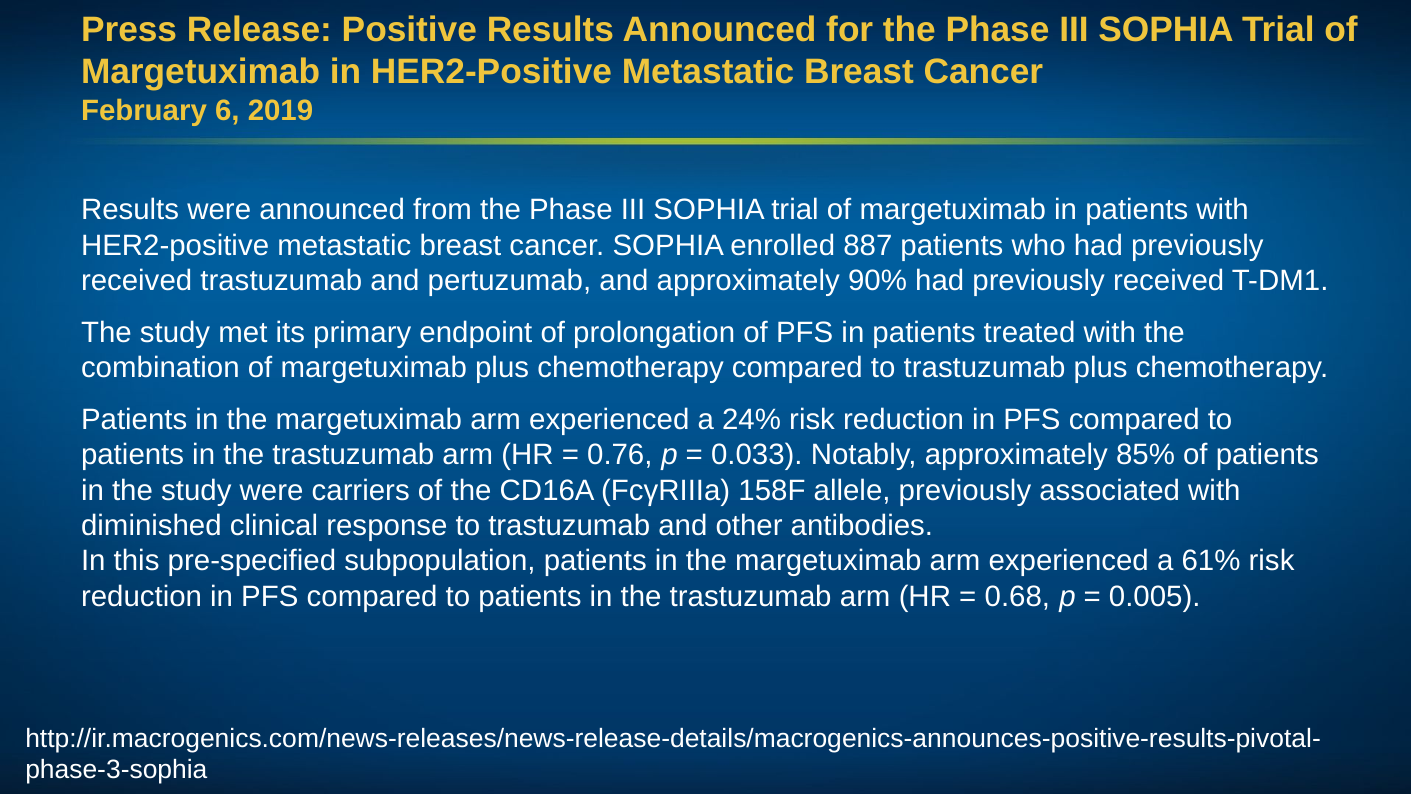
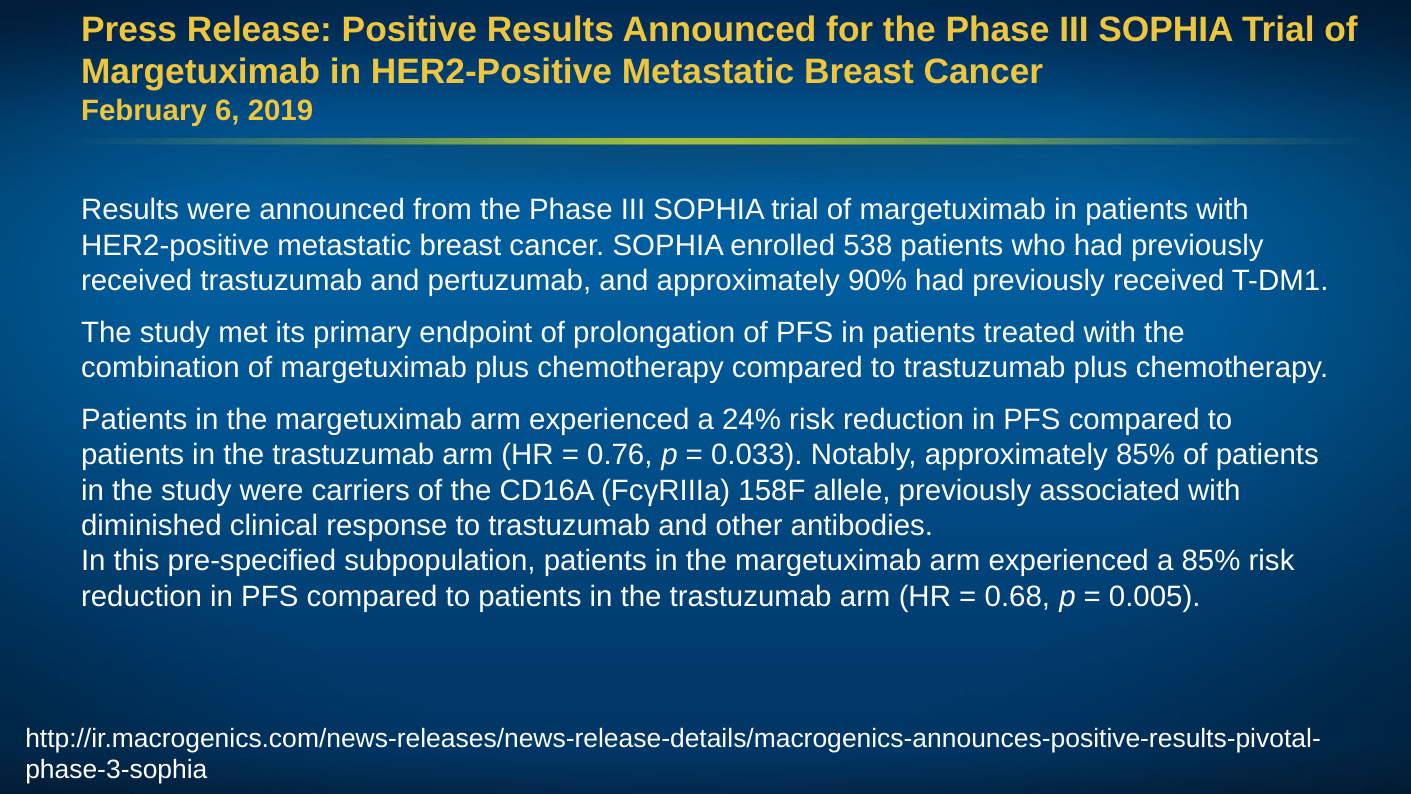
887: 887 -> 538
a 61%: 61% -> 85%
